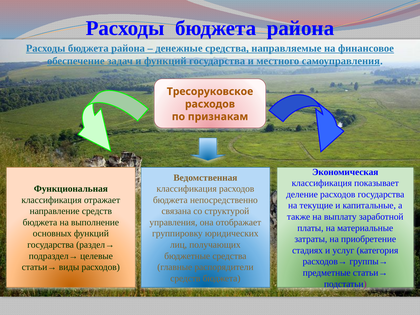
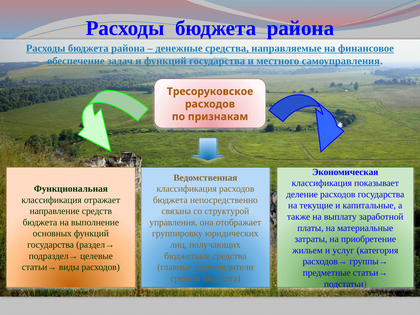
стадиях: стадиях -> жильем
